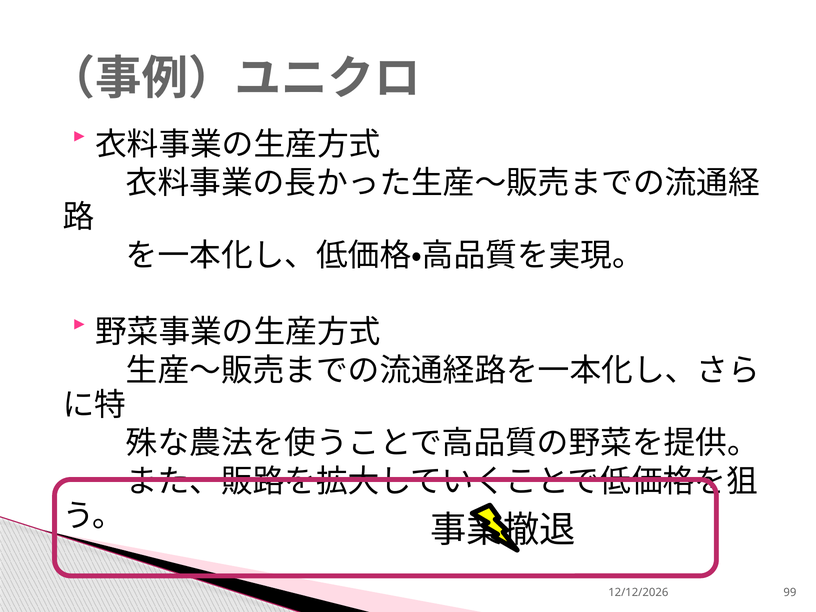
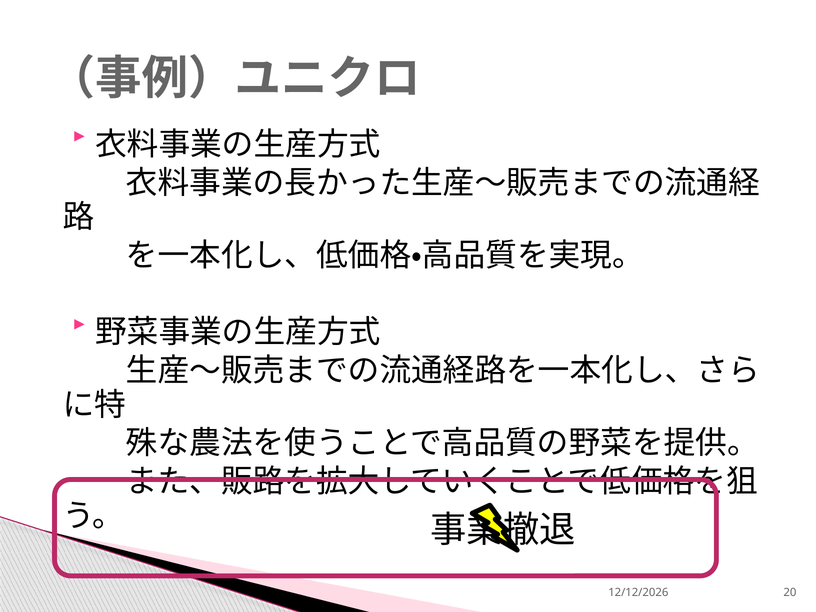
99: 99 -> 20
